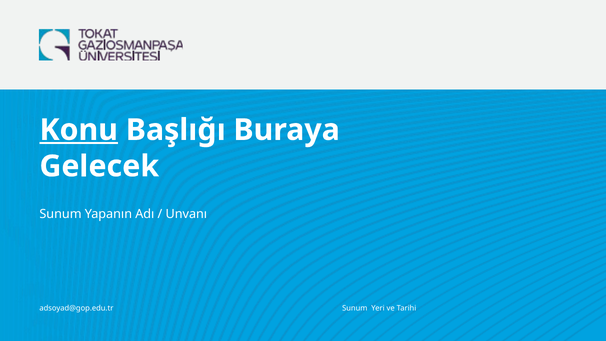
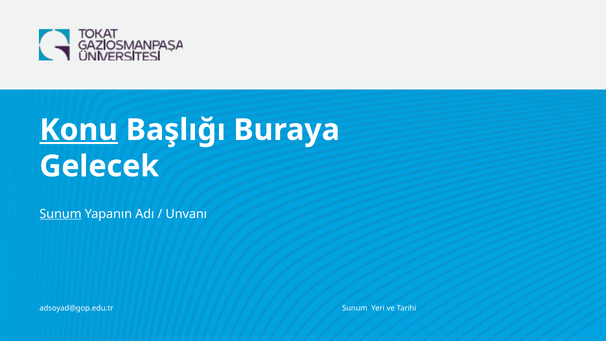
Sunum at (61, 214) underline: none -> present
